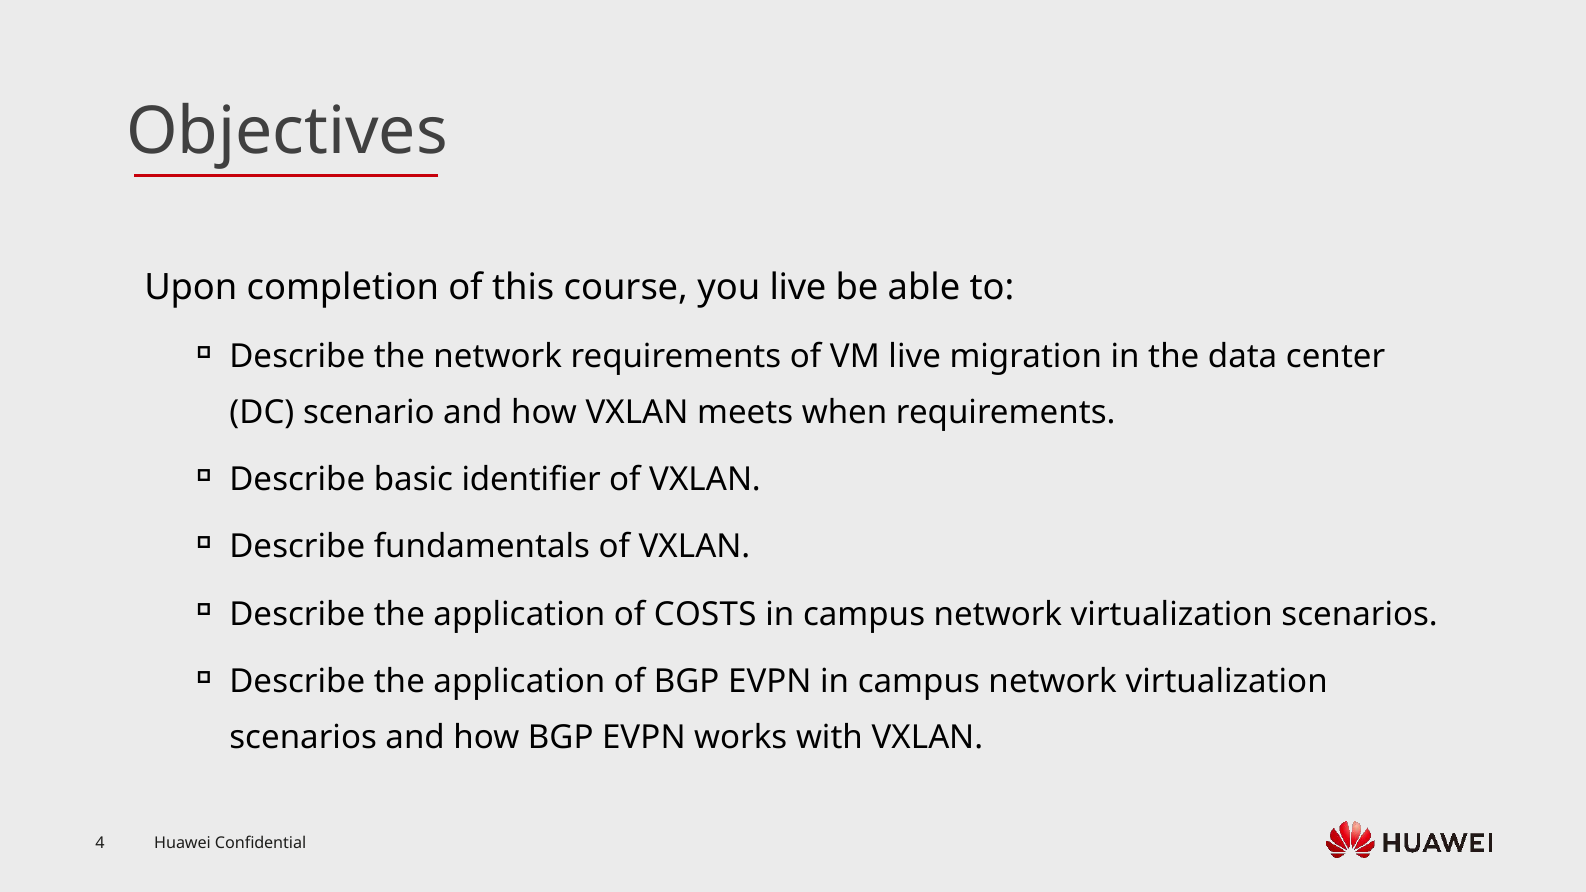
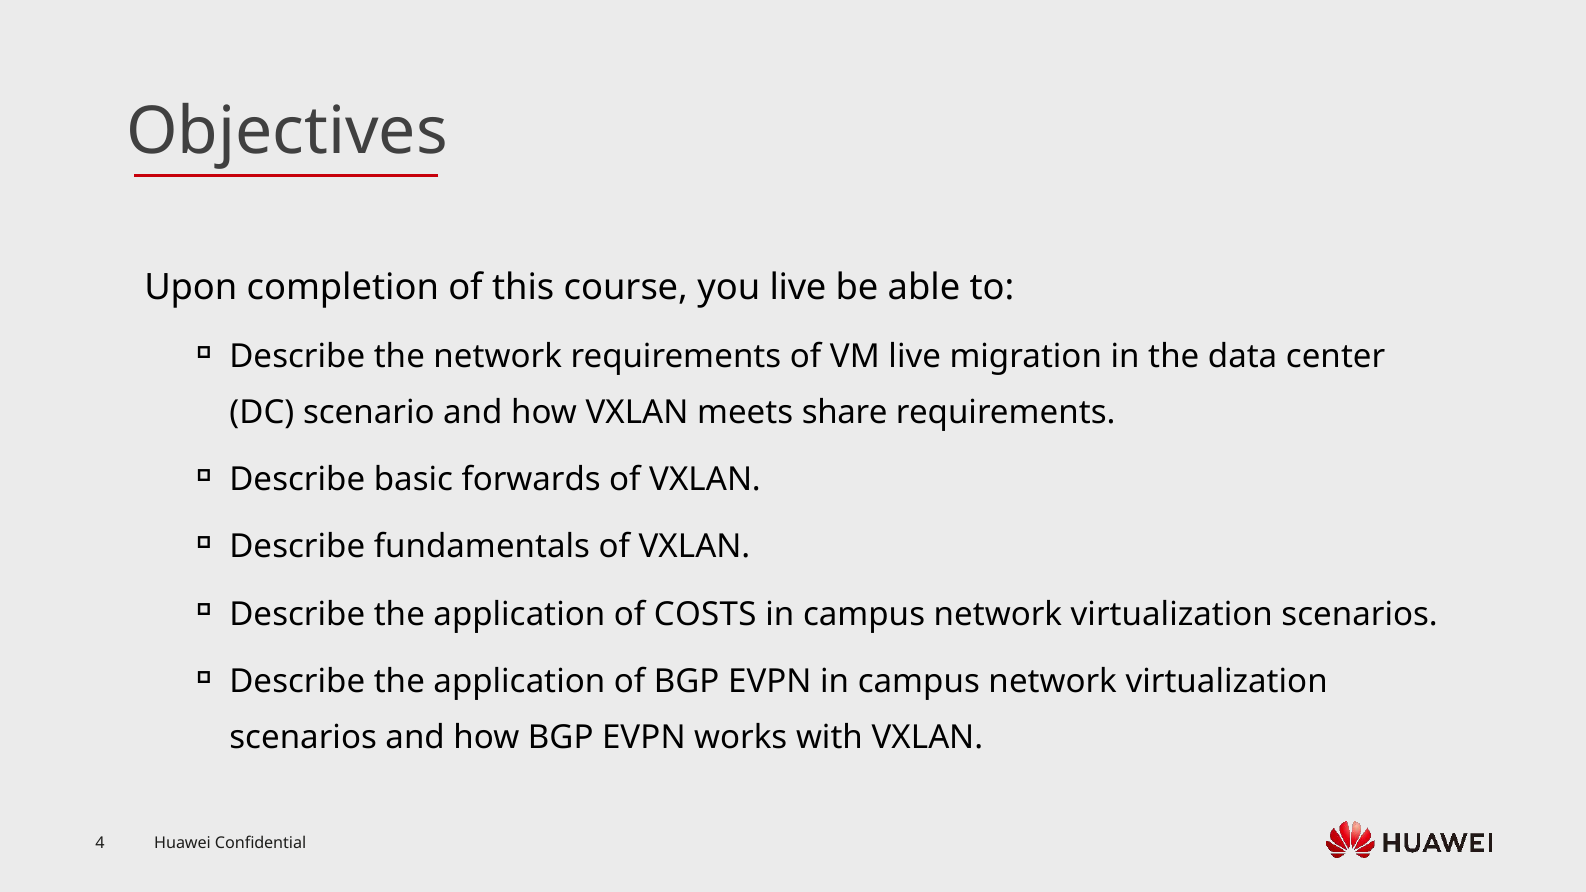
when: when -> share
identifier: identifier -> forwards
